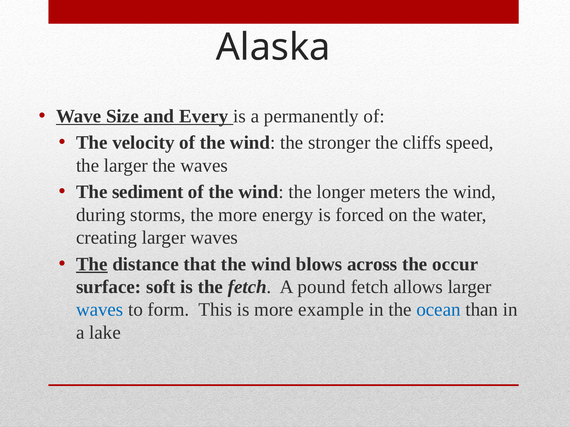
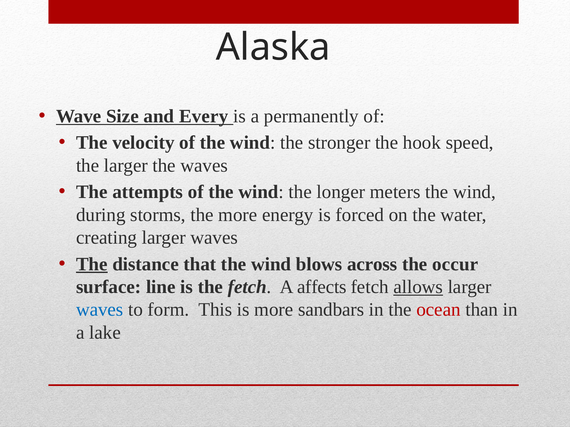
cliffs: cliffs -> hook
sediment: sediment -> attempts
soft: soft -> line
pound: pound -> affects
allows underline: none -> present
example: example -> sandbars
ocean colour: blue -> red
